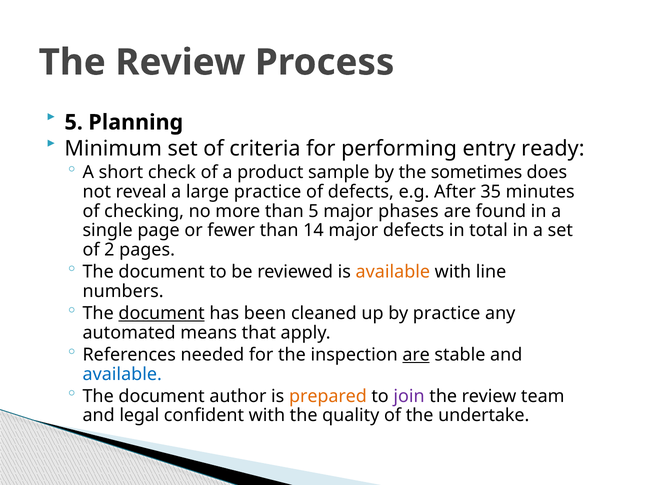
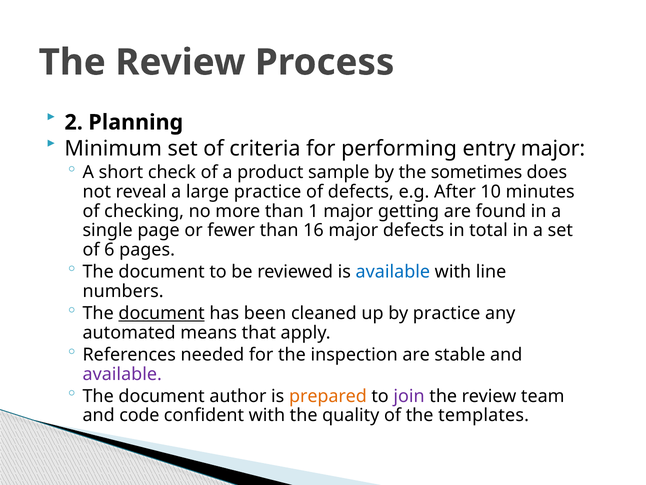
5 at (74, 122): 5 -> 2
entry ready: ready -> major
35: 35 -> 10
than 5: 5 -> 1
phases: phases -> getting
14: 14 -> 16
2: 2 -> 6
available at (393, 272) colour: orange -> blue
are at (416, 354) underline: present -> none
available at (122, 374) colour: blue -> purple
legal: legal -> code
undertake: undertake -> templates
